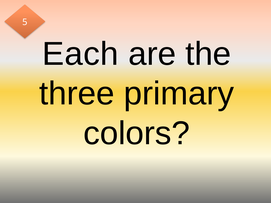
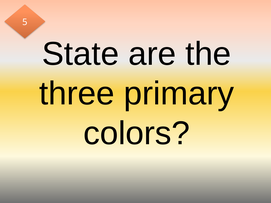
Each: Each -> State
